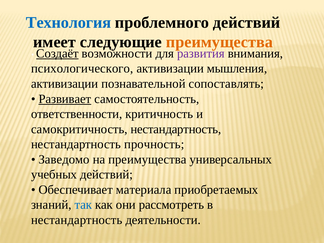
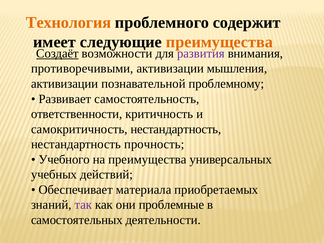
Технология colour: blue -> orange
проблемного действий: действий -> содержит
психологического: психологического -> противоречивыми
сопоставлять: сопоставлять -> проблемному
Развивает underline: present -> none
Заведомо: Заведомо -> Учебного
так colour: blue -> purple
рассмотреть: рассмотреть -> проблемные
нестандартность at (77, 220): нестандартность -> самостоятельных
